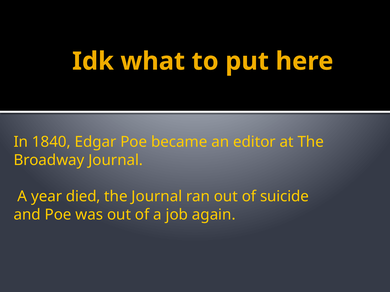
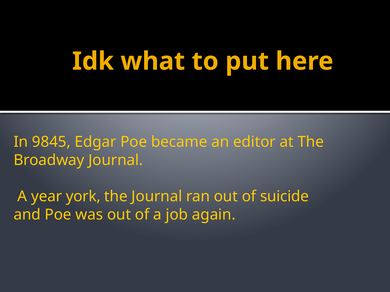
1840: 1840 -> 9845
died: died -> york
